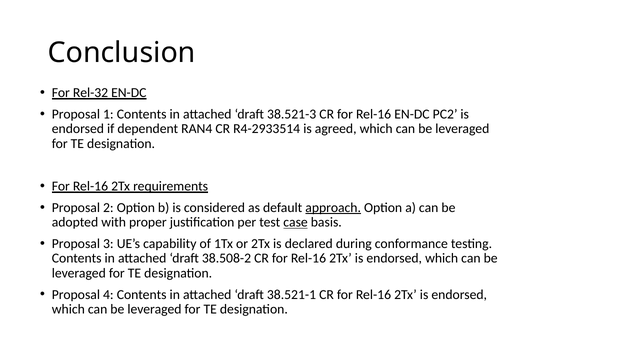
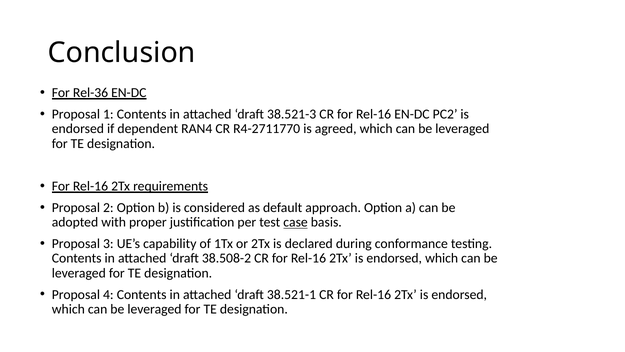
Rel-32: Rel-32 -> Rel-36
R4-2933514: R4-2933514 -> R4-2711770
approach underline: present -> none
